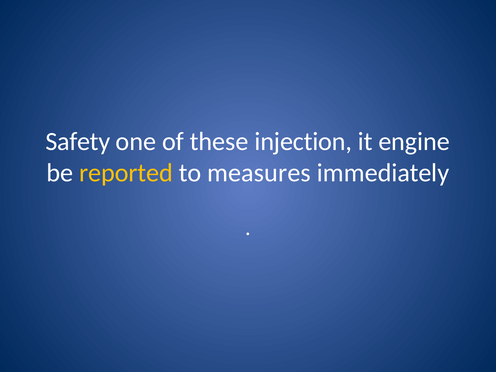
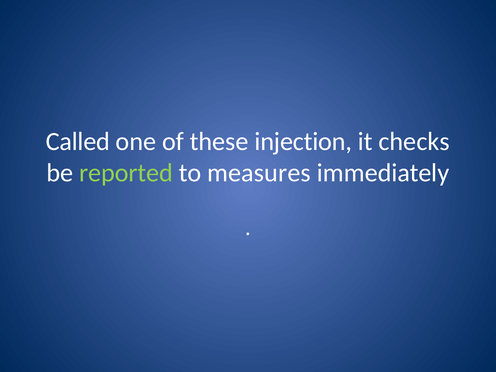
Safety: Safety -> Called
engine: engine -> checks
reported colour: yellow -> light green
